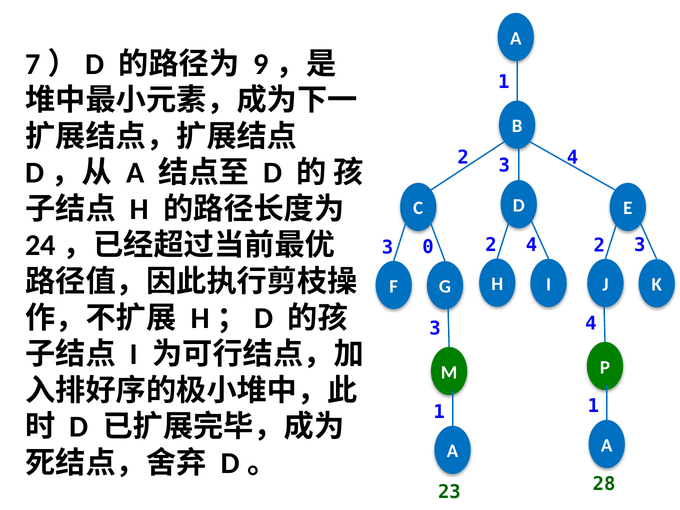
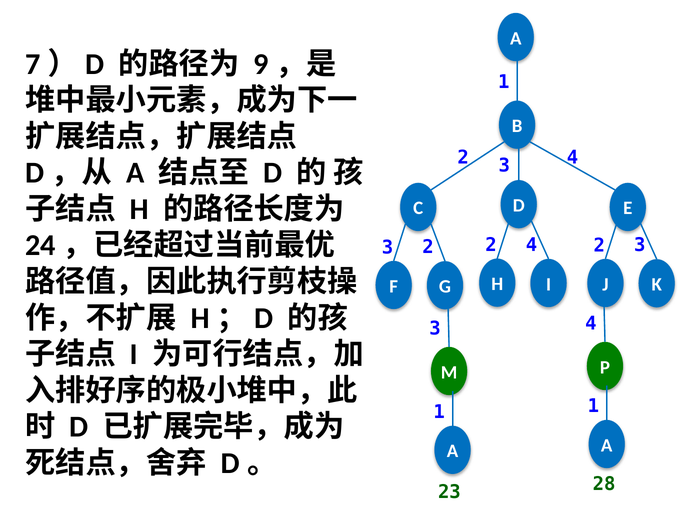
3 0: 0 -> 2
